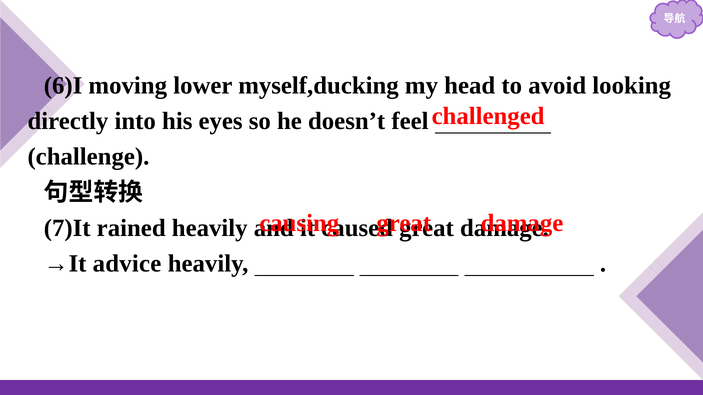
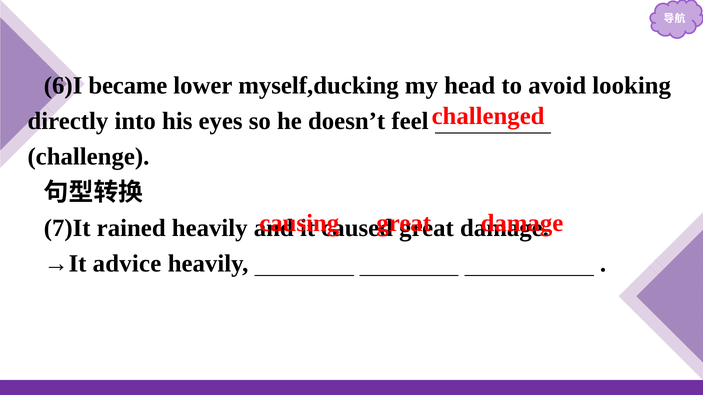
moving: moving -> became
